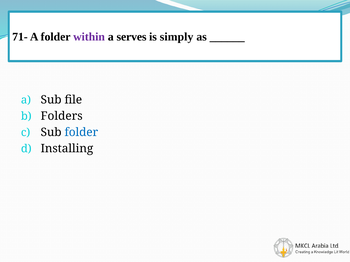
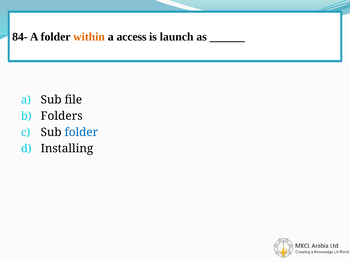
71-: 71- -> 84-
within colour: purple -> orange
serves: serves -> access
simply: simply -> launch
